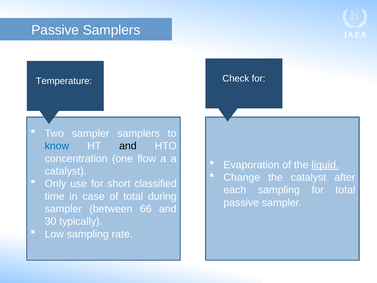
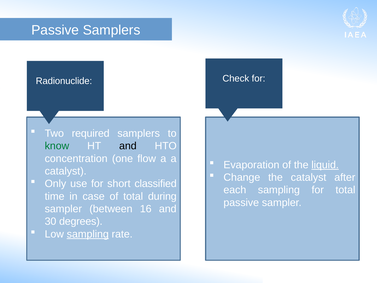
Temperature: Temperature -> Radionuclide
Two sampler: sampler -> required
know colour: blue -> green
66: 66 -> 16
typically: typically -> degrees
sampling at (88, 234) underline: none -> present
